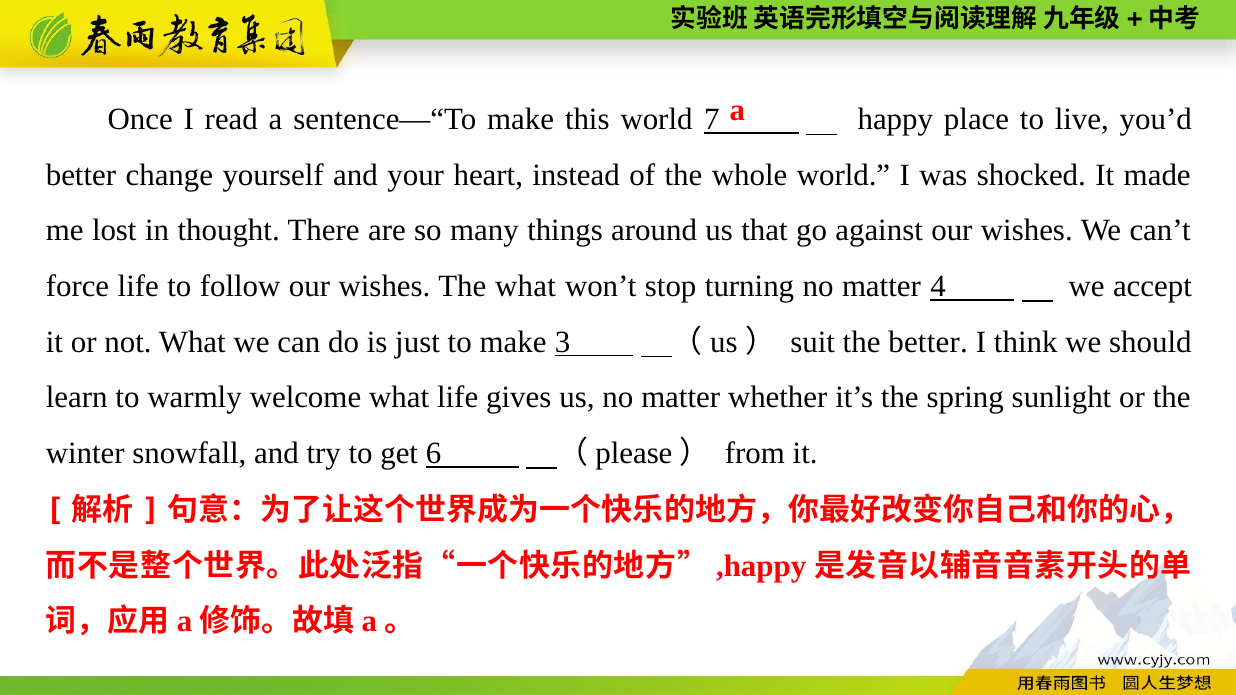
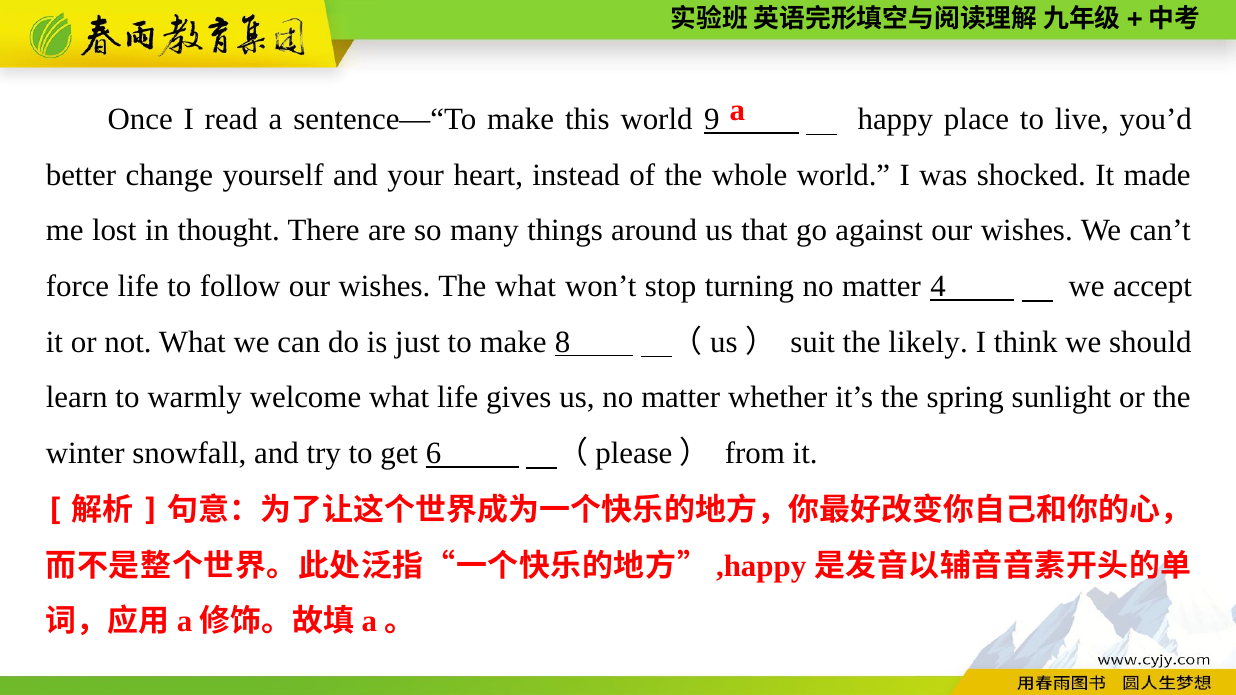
7: 7 -> 9
3: 3 -> 8
the better: better -> likely
